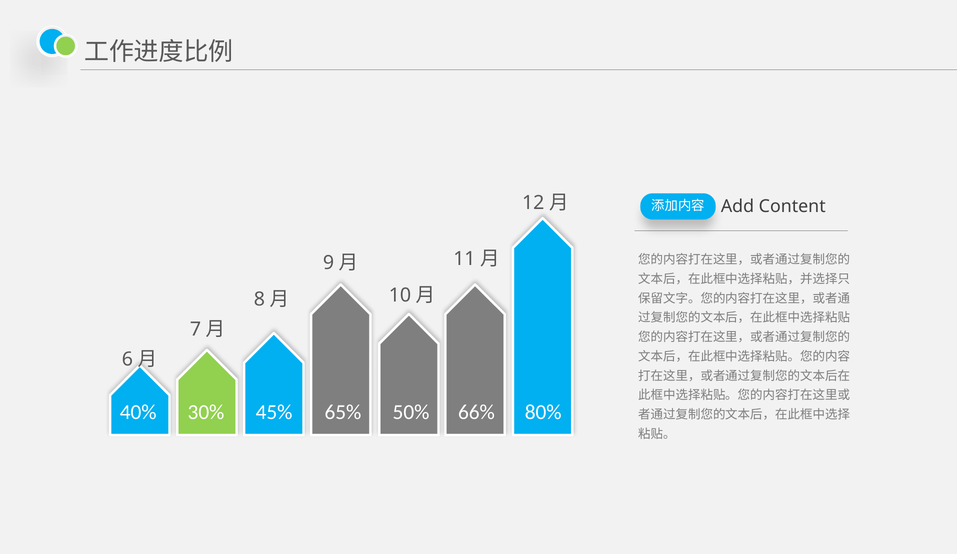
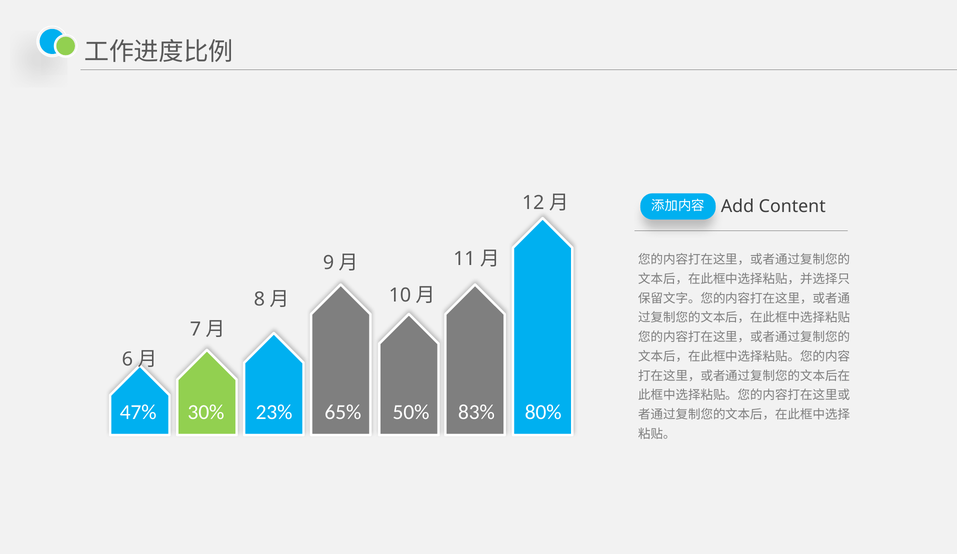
40%: 40% -> 47%
45%: 45% -> 23%
66%: 66% -> 83%
